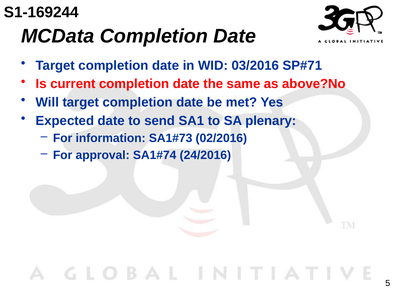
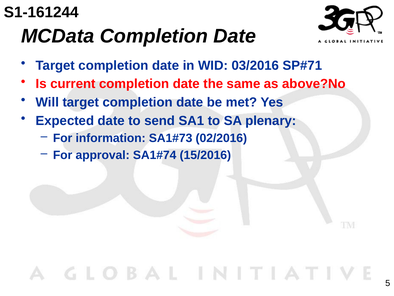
S1-169244: S1-169244 -> S1-161244
24/2016: 24/2016 -> 15/2016
